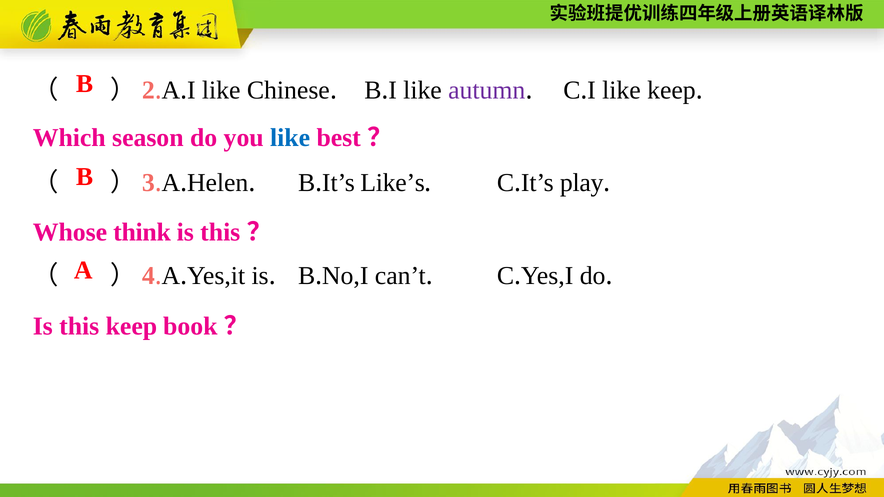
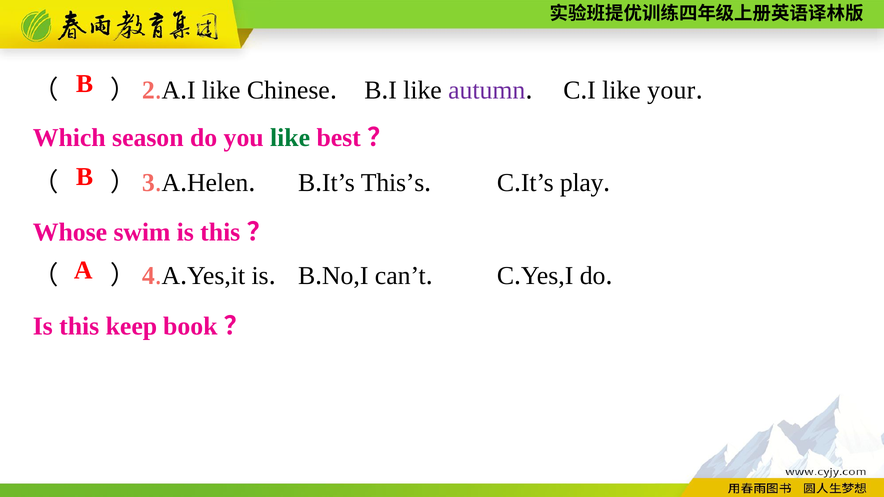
like keep: keep -> your
like at (290, 138) colour: blue -> green
Like’s: Like’s -> This’s
think: think -> swim
